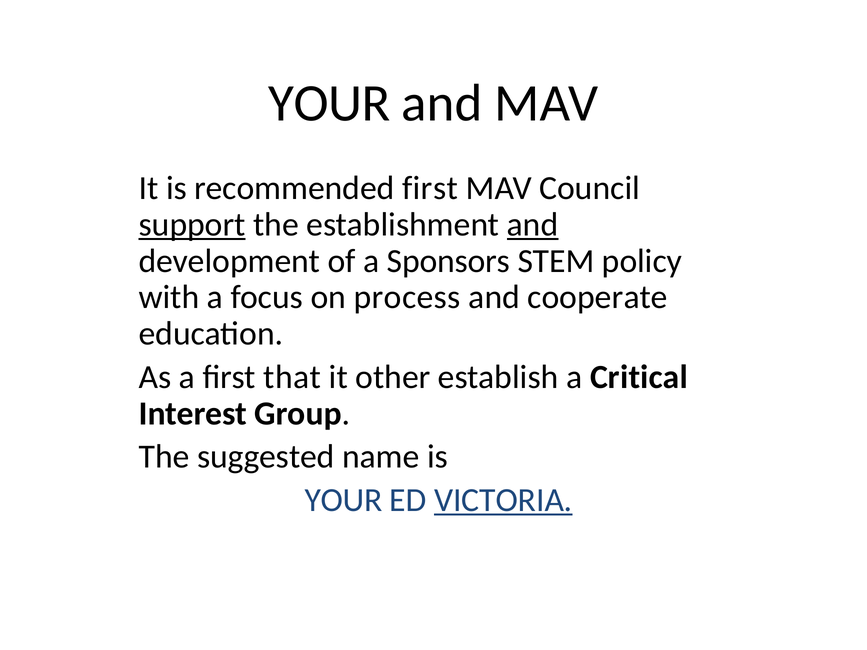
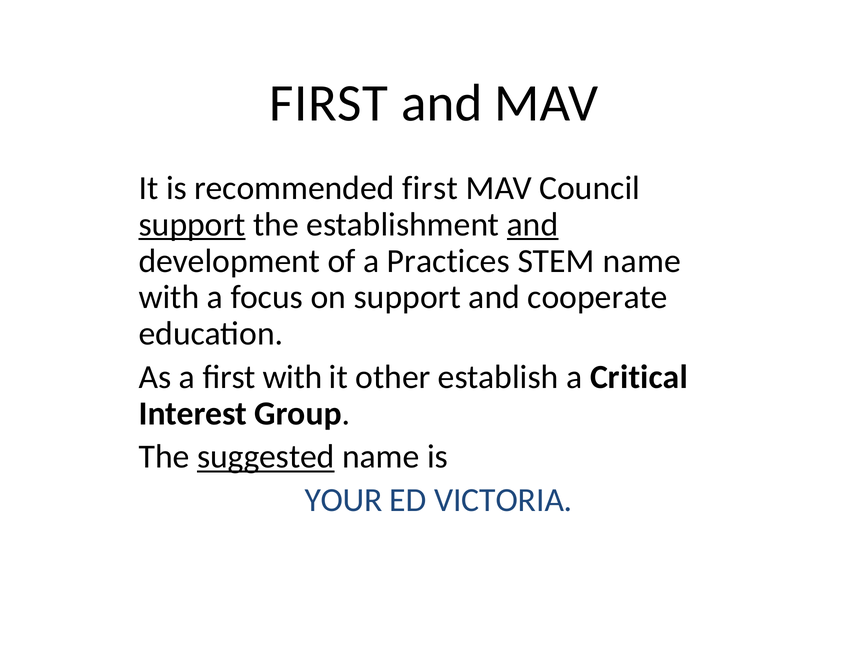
YOUR at (329, 103): YOUR -> FIRST
Sponsors: Sponsors -> Practices
STEM policy: policy -> name
on process: process -> support
first that: that -> with
suggested underline: none -> present
VICTORIA underline: present -> none
